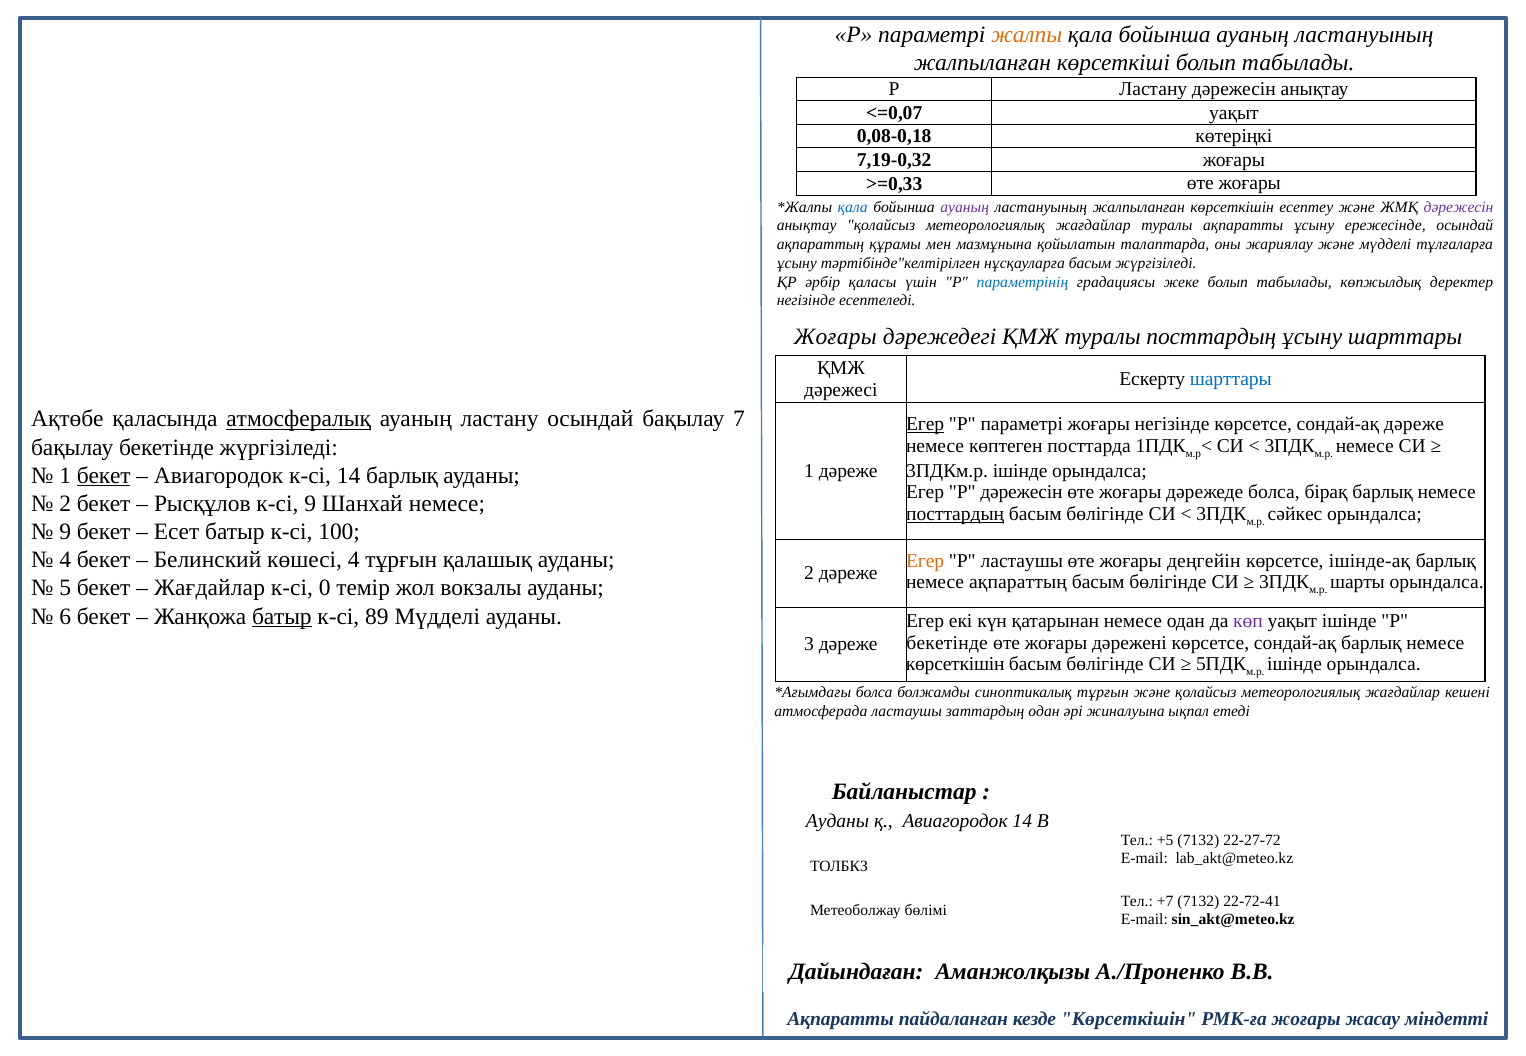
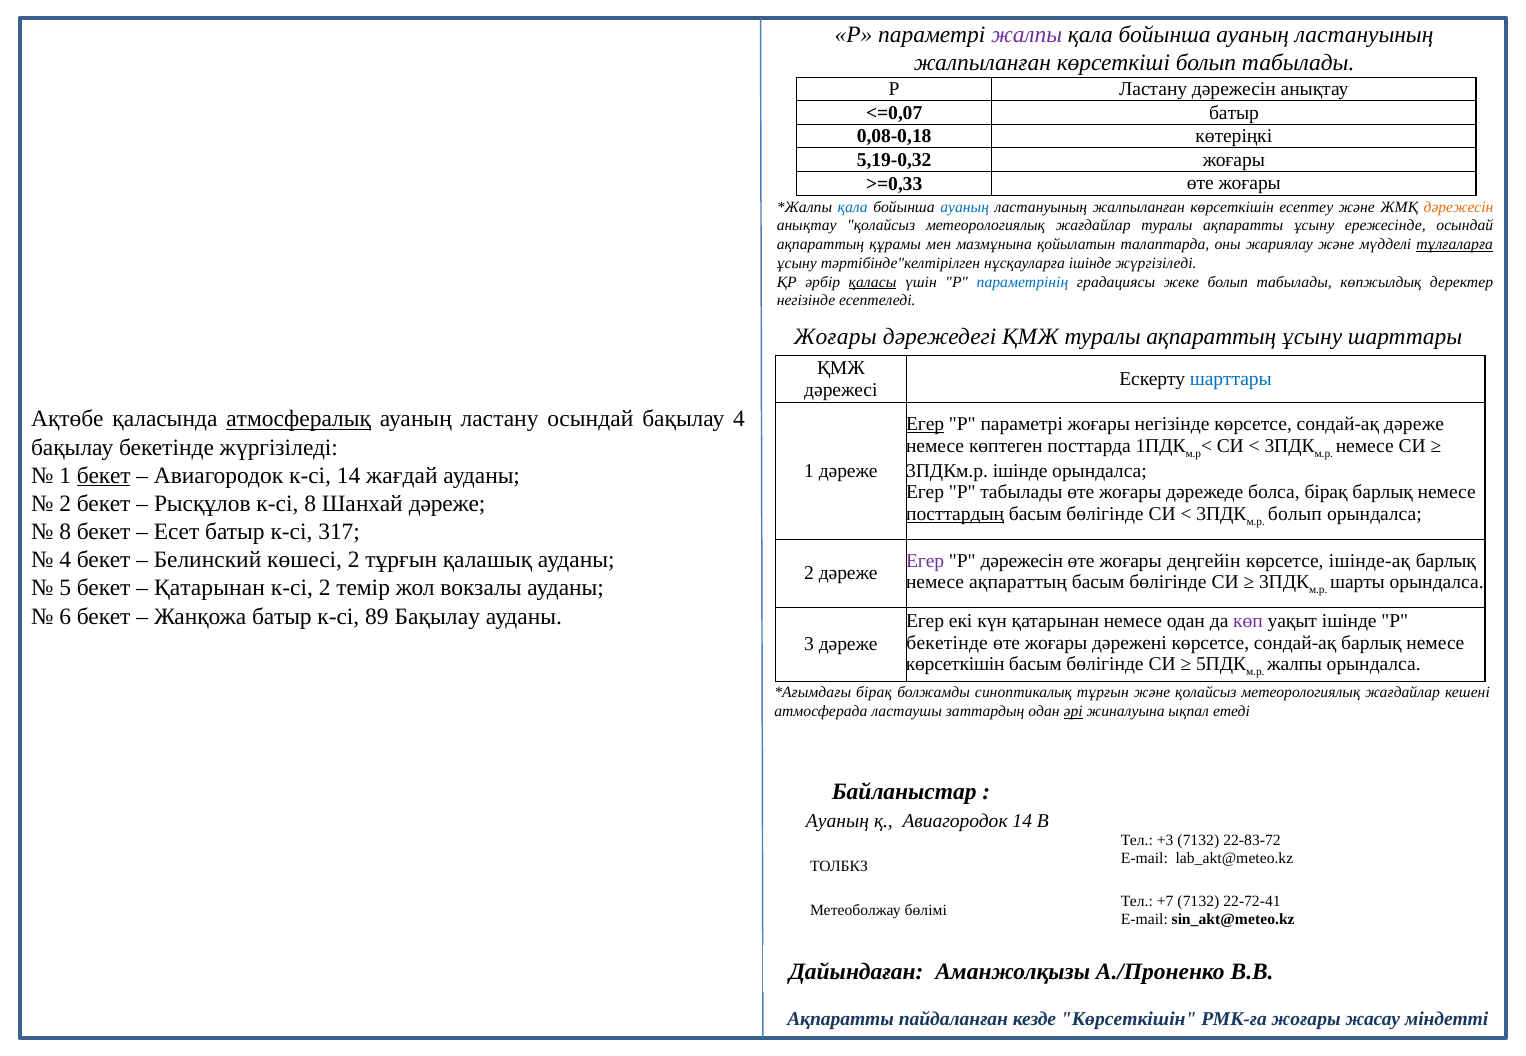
жалпы at (1027, 35) colour: orange -> purple
<=0,07 уақыт: уақыт -> батыр
7,19-0,32: 7,19-0,32 -> 5,19-0,32
ауаның at (965, 207) colour: purple -> blue
дәрежесін at (1459, 207) colour: purple -> orange
тұлғаларға underline: none -> present
нұсқауларға басым: басым -> ішінде
қаласы underline: none -> present
туралы посттардың: посттардың -> ақпараттың
бақылау 7: 7 -> 4
14 барлық: барлық -> жағдай
P дәрежесін: дәрежесін -> табылады
к-сі 9: 9 -> 8
Шанхай немесе: немесе -> дәреже
сәйкес at (1295, 514): сәйкес -> болып
9 at (65, 532): 9 -> 8
100: 100 -> 317
көшесі 4: 4 -> 2
Егер at (925, 561) colour: orange -> purple
Р ластаушы: ластаушы -> дәрежесін
Жағдайлар at (210, 588): Жағдайлар -> Қатарынан
к-сі 0: 0 -> 2
батыр at (282, 617) underline: present -> none
89 Мүдделі: Мүдделі -> Бақылау
ішінде at (1295, 665): ішінде -> жалпы
болса at (874, 693): болса -> бірақ
әрі underline: none -> present
Ауданы at (838, 822): Ауданы -> Ауаның
+5: +5 -> +3
22-27-72: 22-27-72 -> 22-83-72
